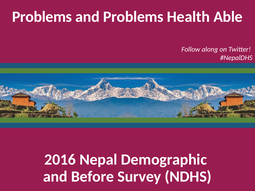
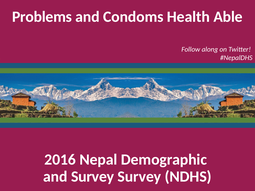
and Problems: Problems -> Condoms
and Before: Before -> Survey
